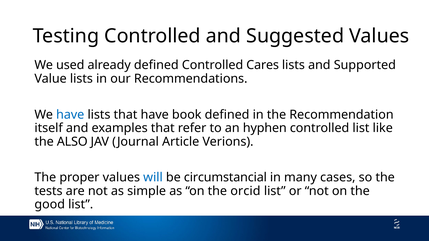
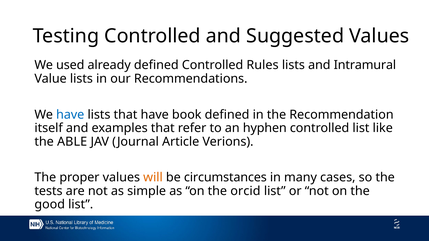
Cares: Cares -> Rules
Supported: Supported -> Intramural
ALSO: ALSO -> ABLE
will colour: blue -> orange
circumstancial: circumstancial -> circumstances
